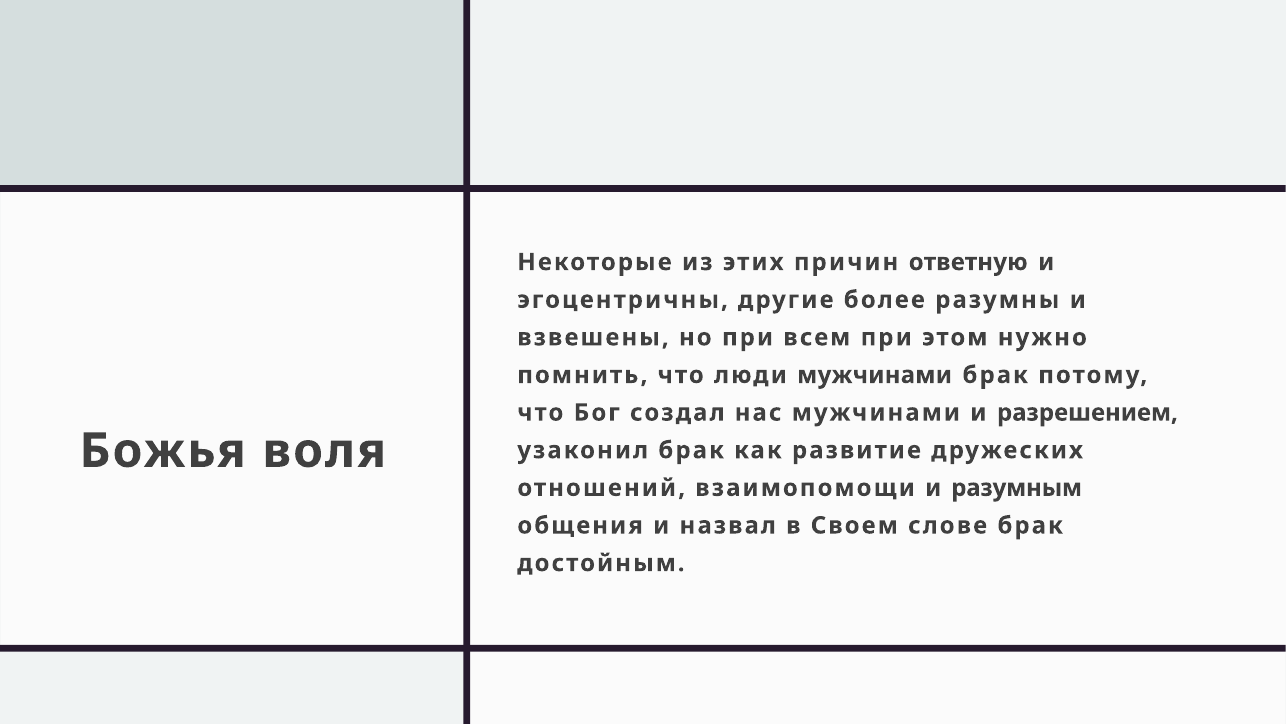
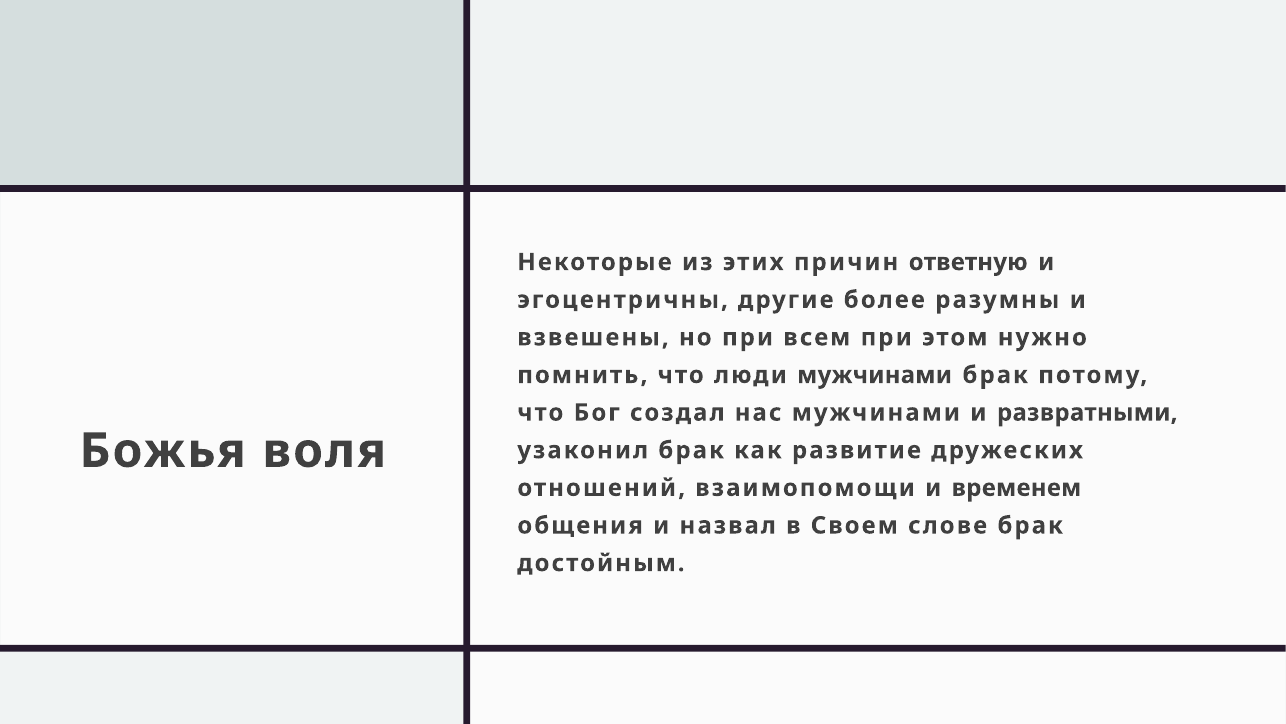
разрешением: разрешением -> развратными
разумным: разумным -> временем
